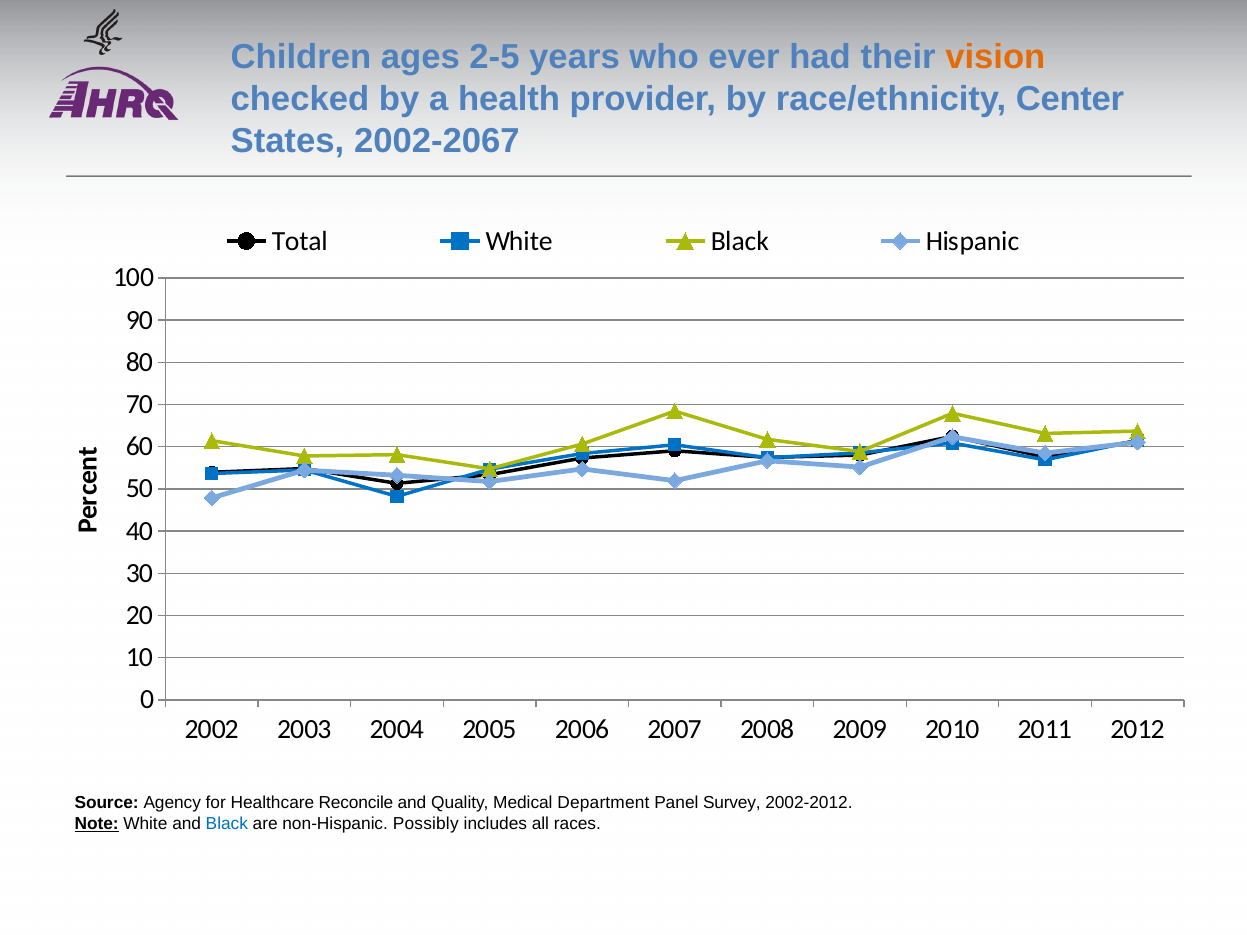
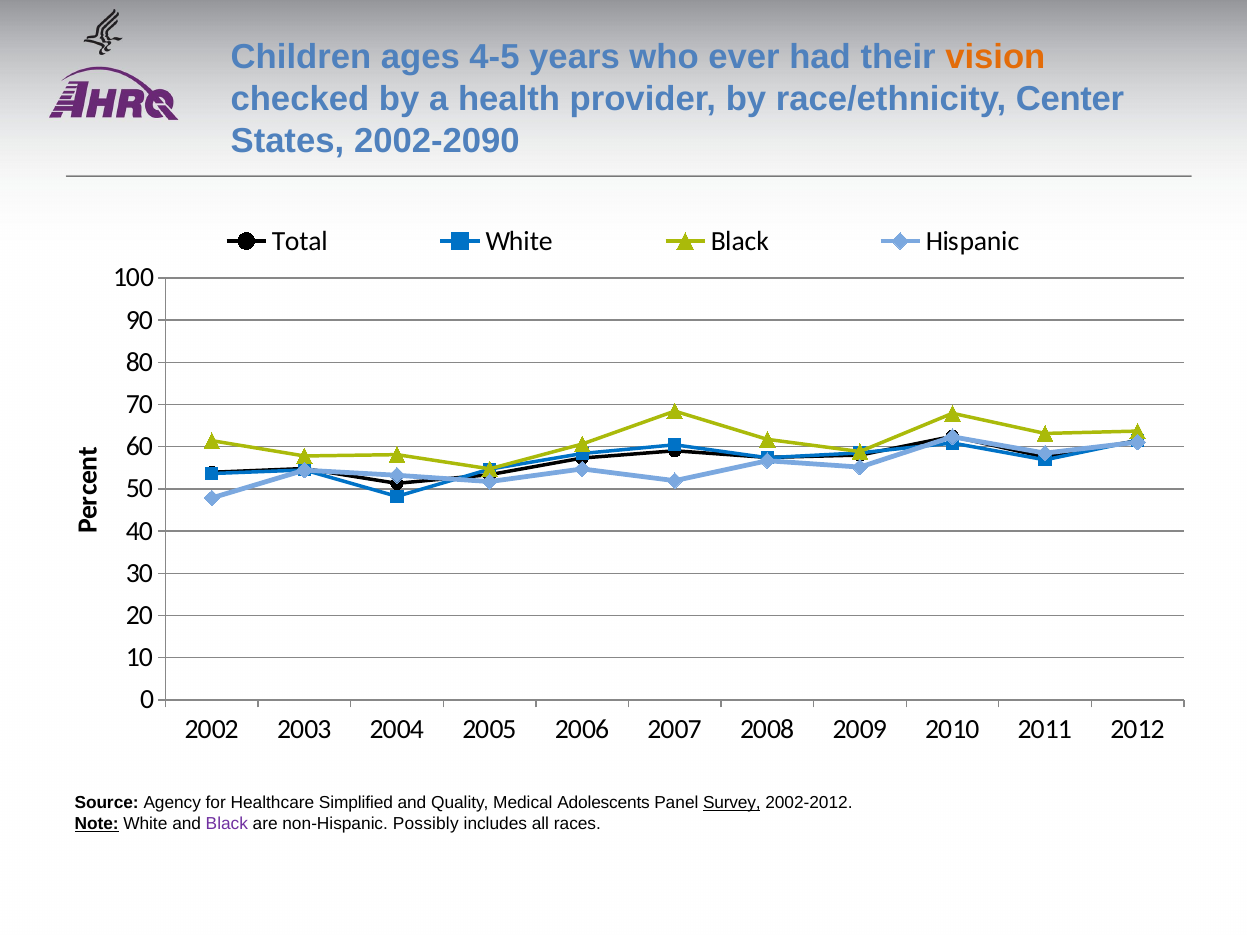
2-5: 2-5 -> 4-5
2002-2067: 2002-2067 -> 2002-2090
Reconcile: Reconcile -> Simplified
Department: Department -> Adolescents
Survey underline: none -> present
Black at (227, 824) colour: blue -> purple
